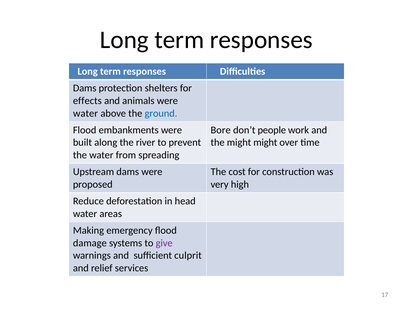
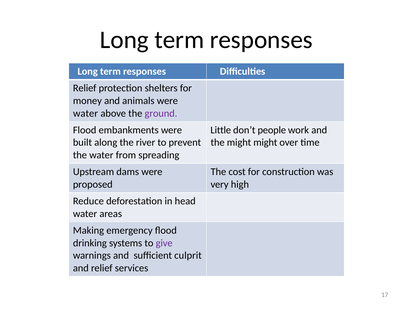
Dams at (85, 88): Dams -> Relief
effects: effects -> money
ground colour: blue -> purple
Bore: Bore -> Little
damage: damage -> drinking
